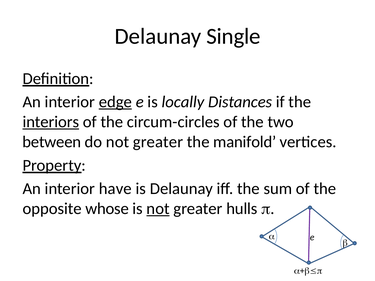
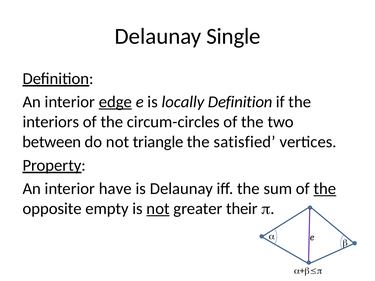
locally Distances: Distances -> Definition
interiors underline: present -> none
do not greater: greater -> triangle
manifold: manifold -> satisfied
the at (325, 189) underline: none -> present
whose: whose -> empty
hulls: hulls -> their
